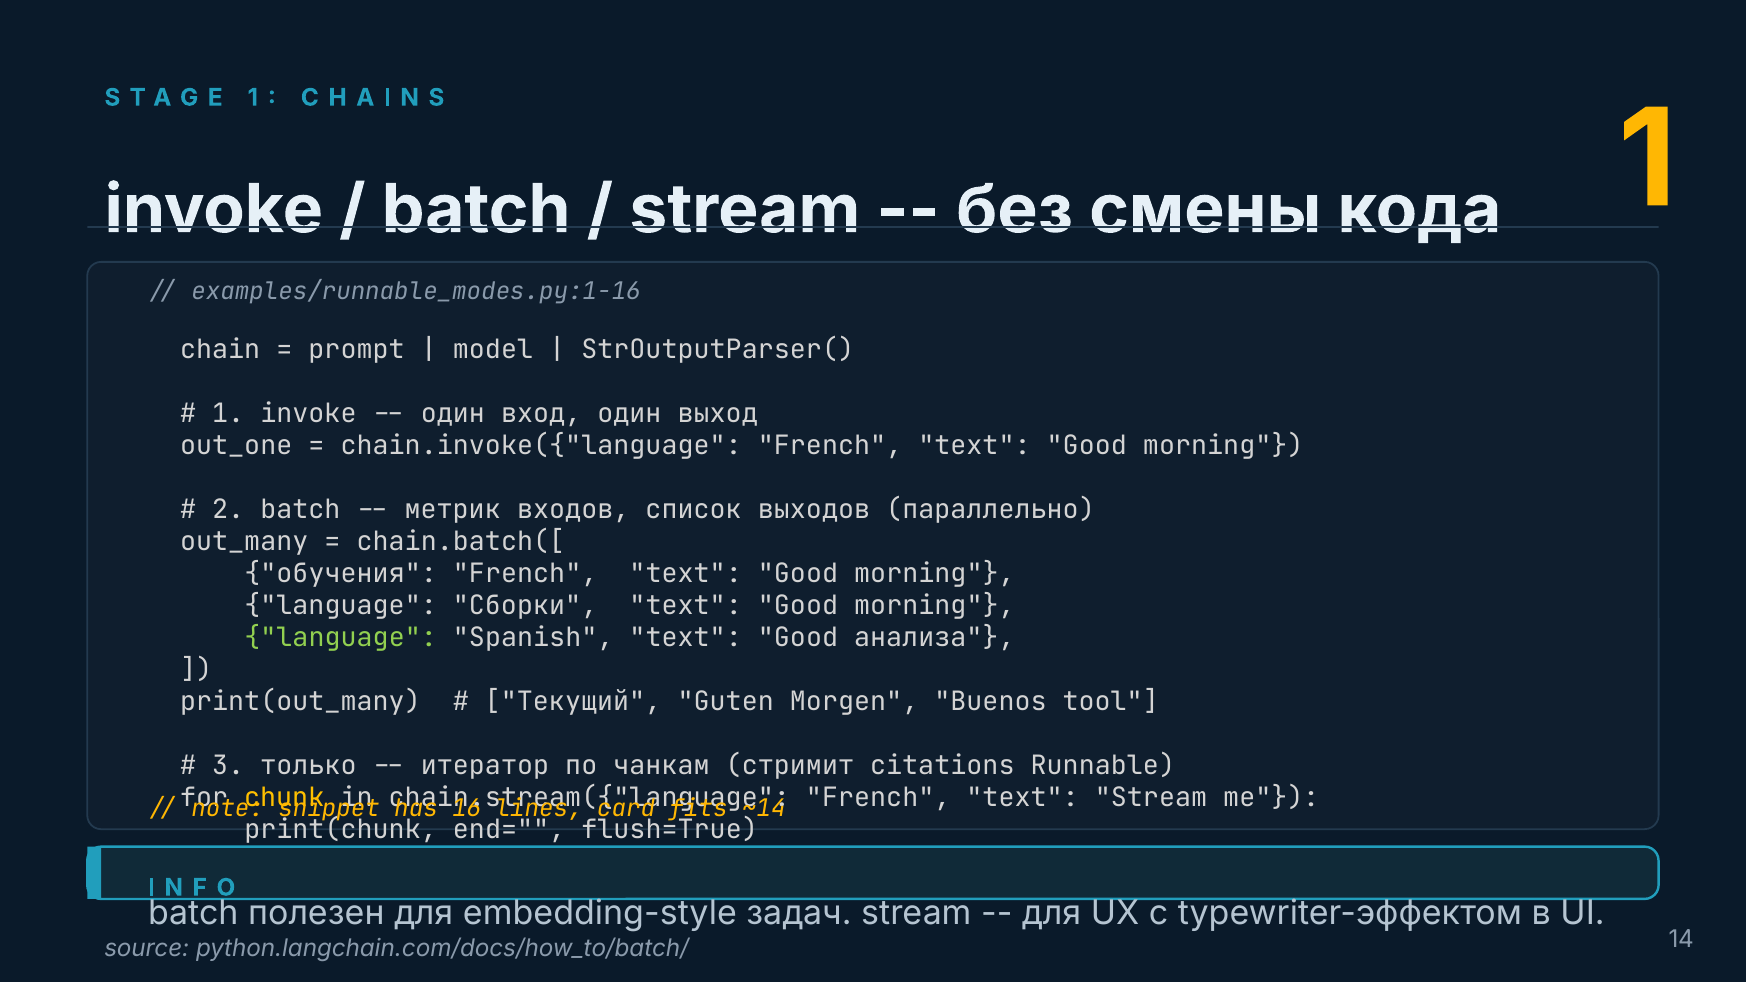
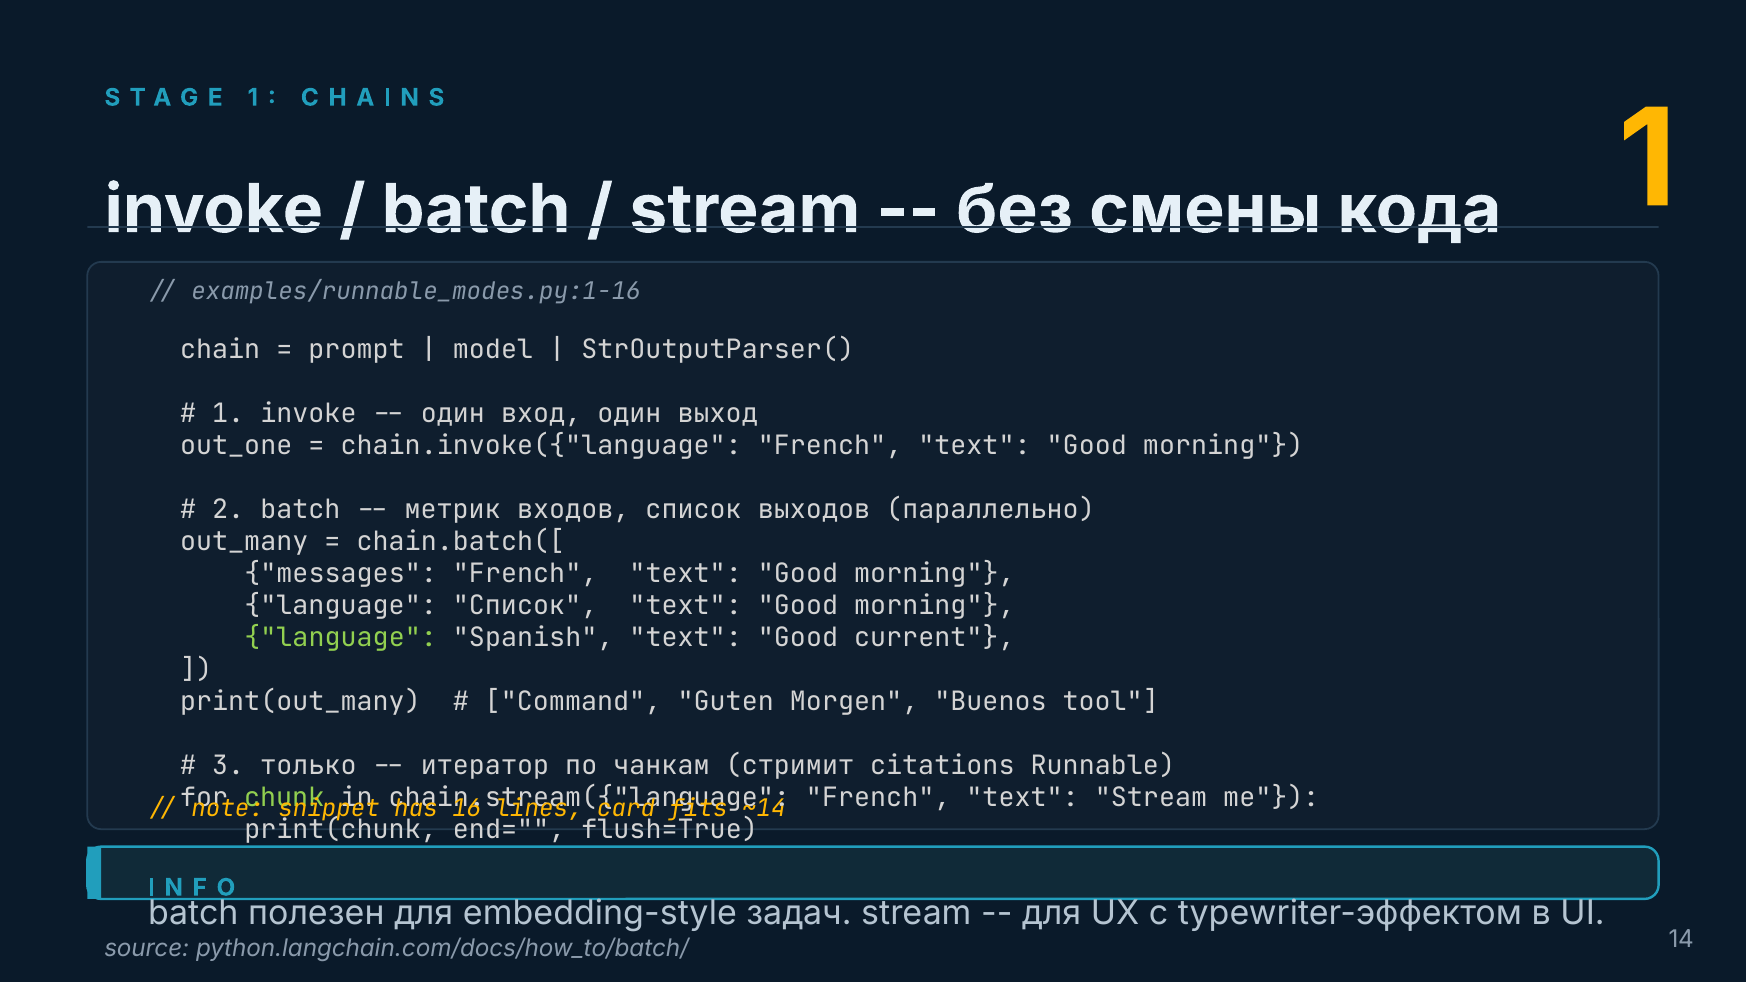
обучения: обучения -> messages
language Сборки: Сборки -> Список
анализа: анализа -> current
Текущий: Текущий -> Command
chunk colour: yellow -> light green
